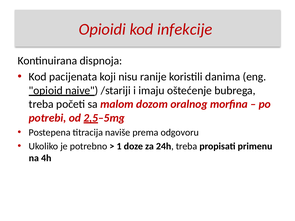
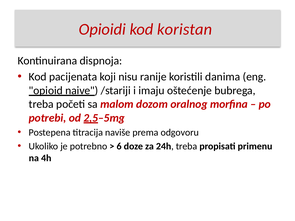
infekcije: infekcije -> koristan
1: 1 -> 6
